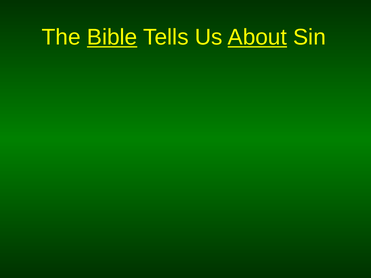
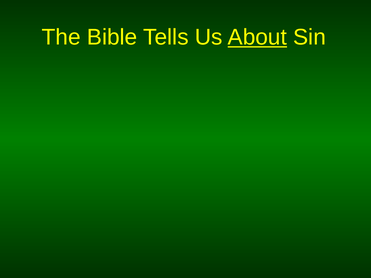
Bible underline: present -> none
